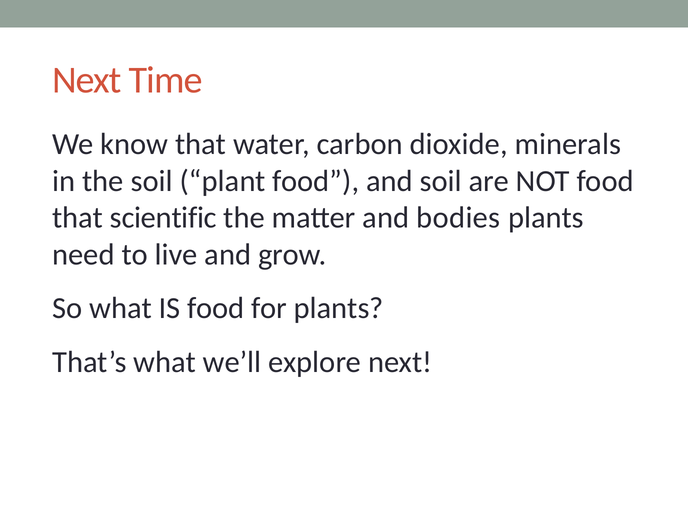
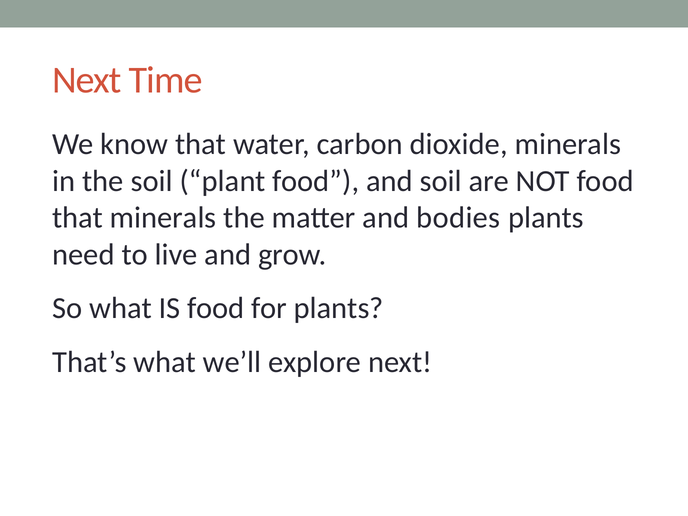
that scientific: scientific -> minerals
